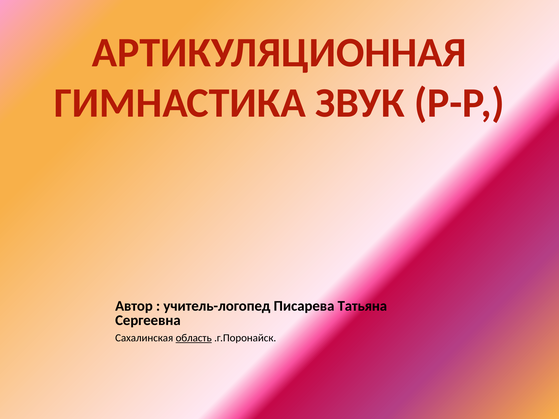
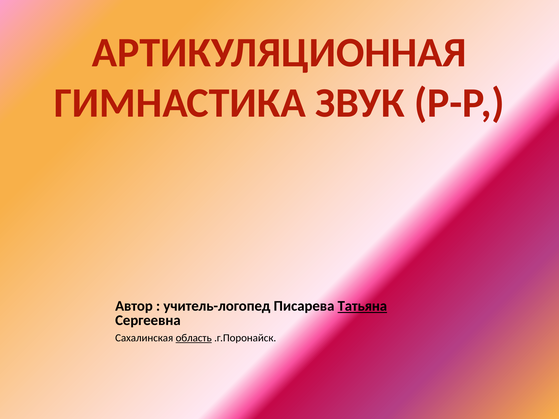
Татьяна underline: none -> present
